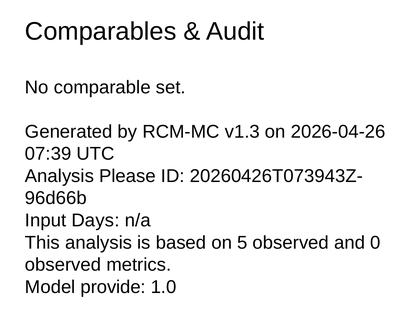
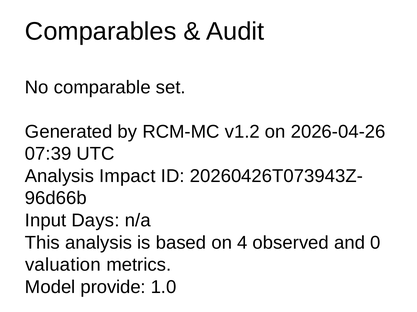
v1.3: v1.3 -> v1.2
Please: Please -> Impact
5: 5 -> 4
observed at (63, 265): observed -> valuation
